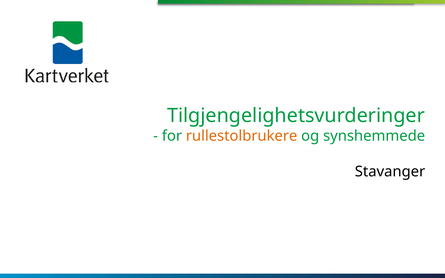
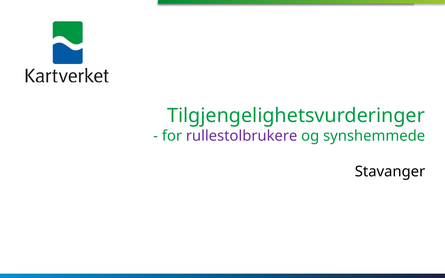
rullestolbrukere colour: orange -> purple
